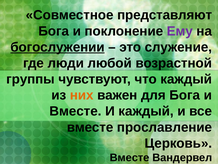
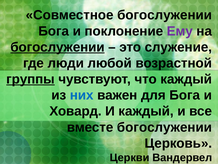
Совместное представляют: представляют -> богослужении
группы underline: none -> present
них colour: orange -> blue
Вместе at (75, 111): Вместе -> Ховард
вместе прославление: прославление -> богослужении
Вместе at (130, 157): Вместе -> Церкви
